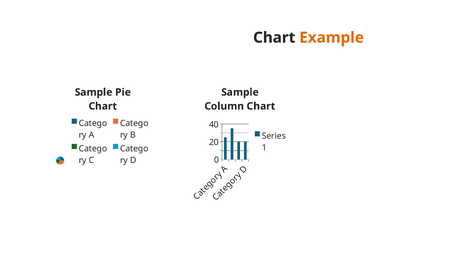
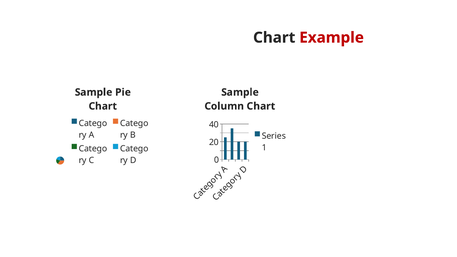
Example colour: orange -> red
